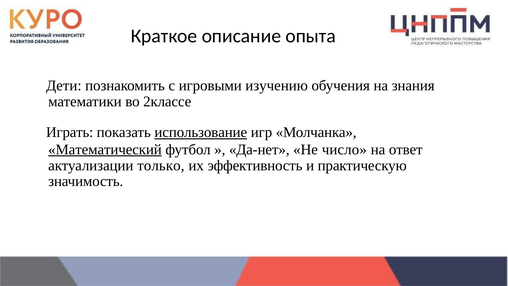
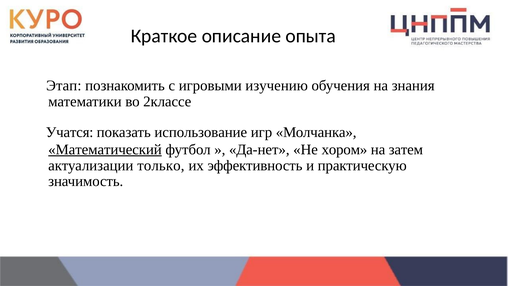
Дети: Дети -> Этап
Играть: Играть -> Учатся
использование underline: present -> none
число: число -> хором
ответ: ответ -> затем
